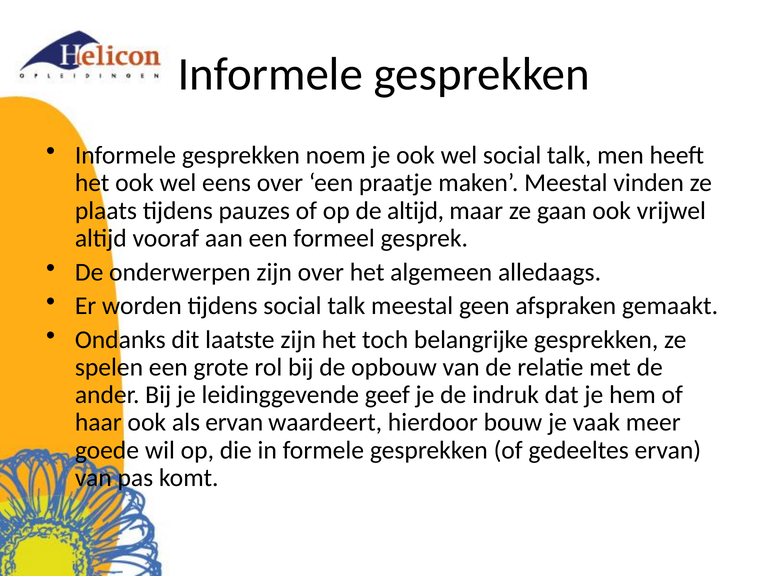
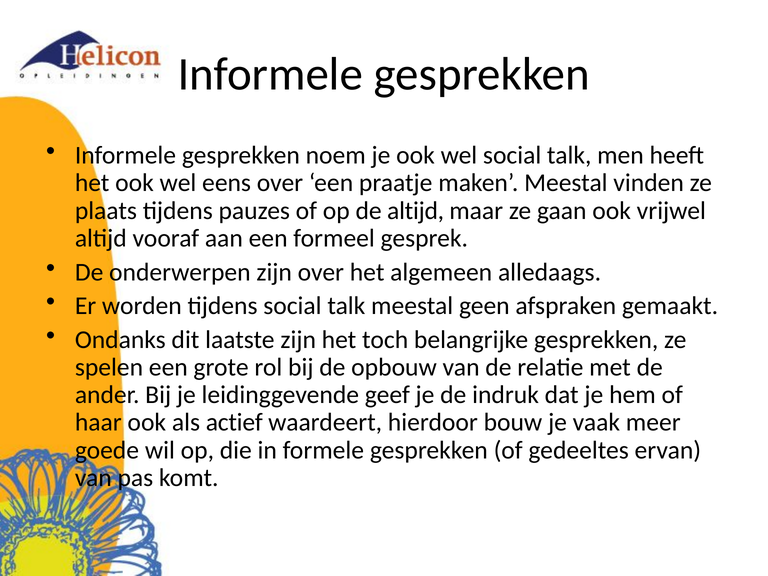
als ervan: ervan -> actief
